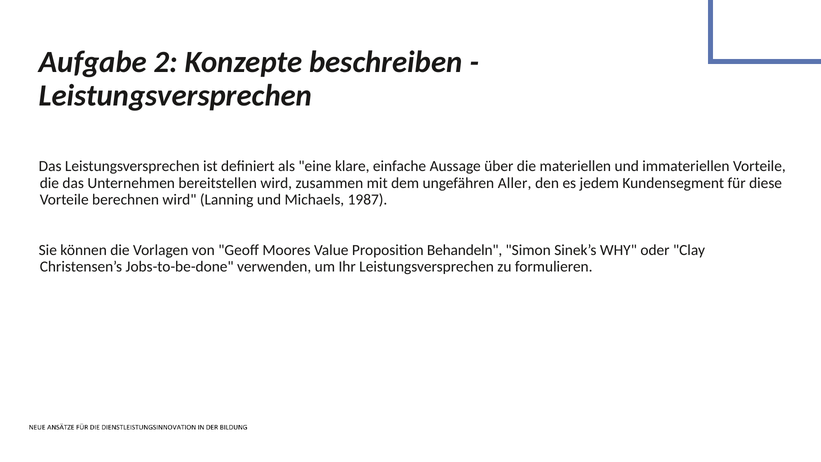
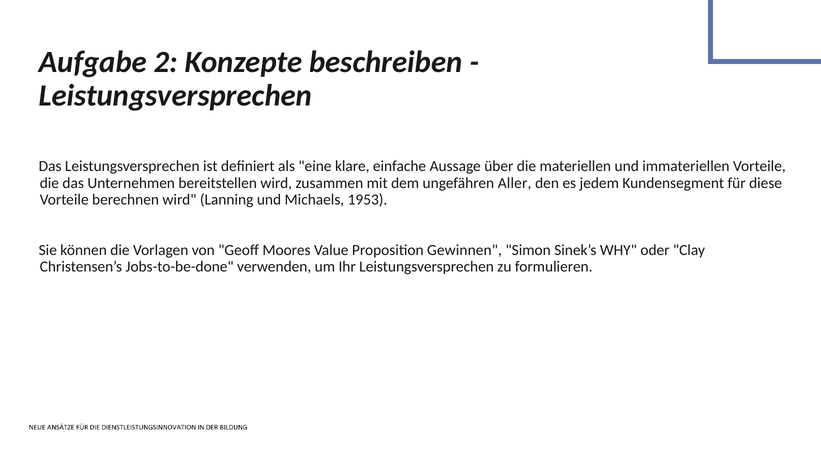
1987: 1987 -> 1953
Behandeln: Behandeln -> Gewinnen
